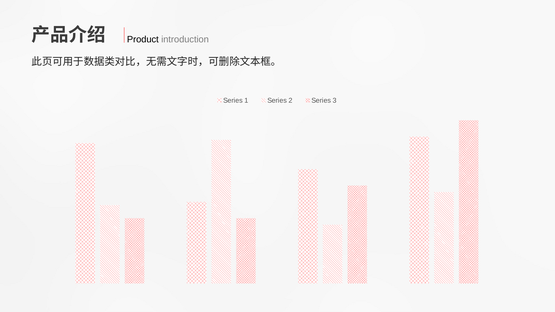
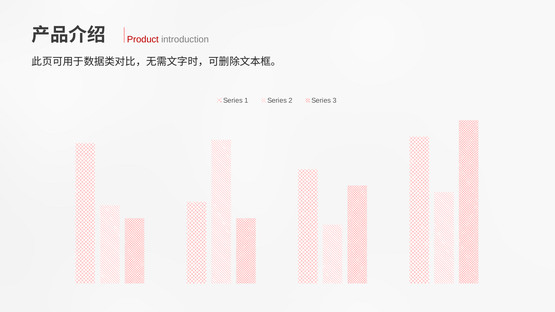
Product colour: black -> red
